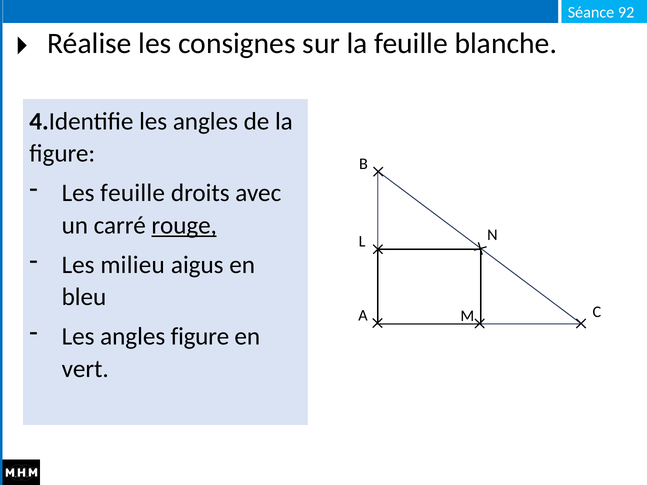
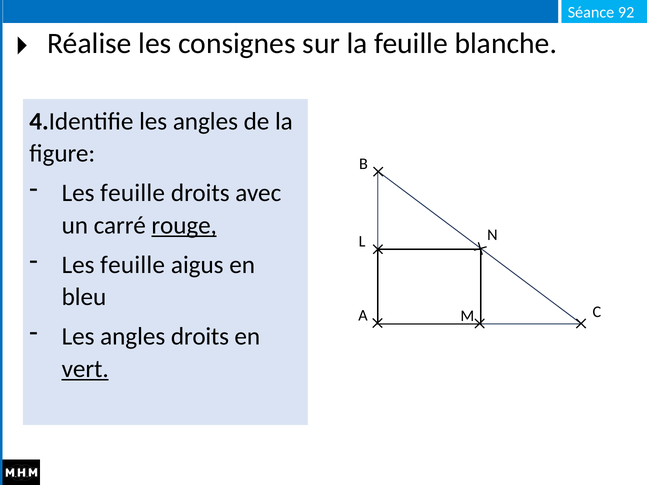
milieu at (133, 265): milieu -> feuille
angles figure: figure -> droits
vert underline: none -> present
